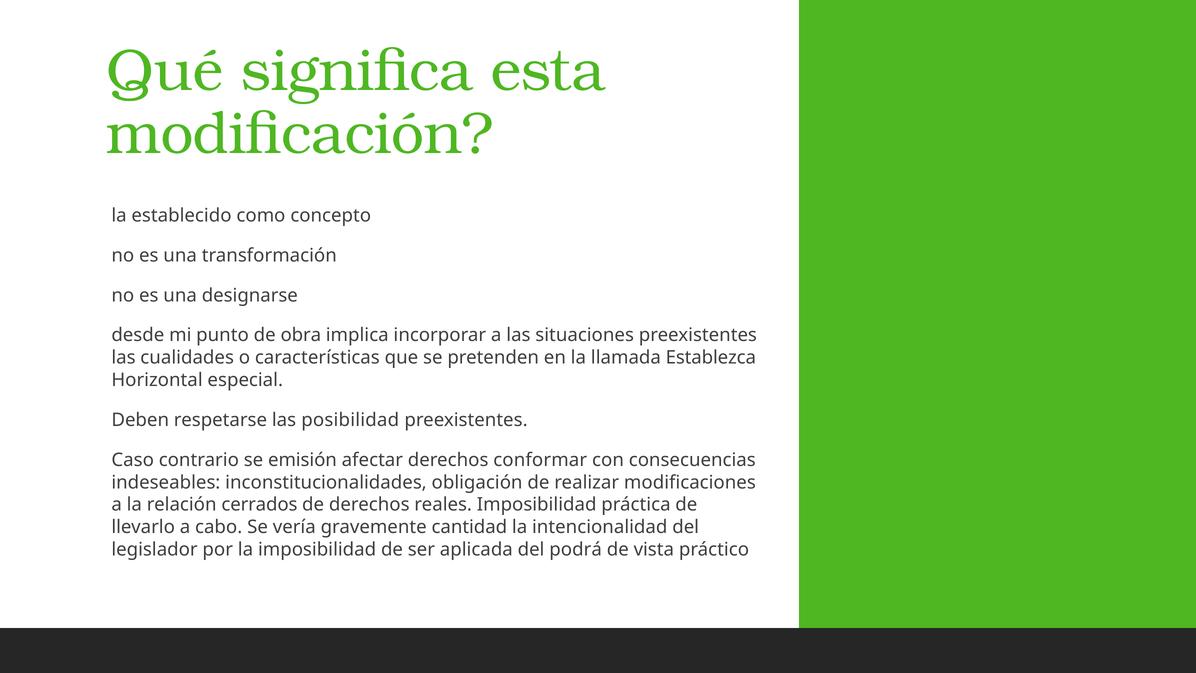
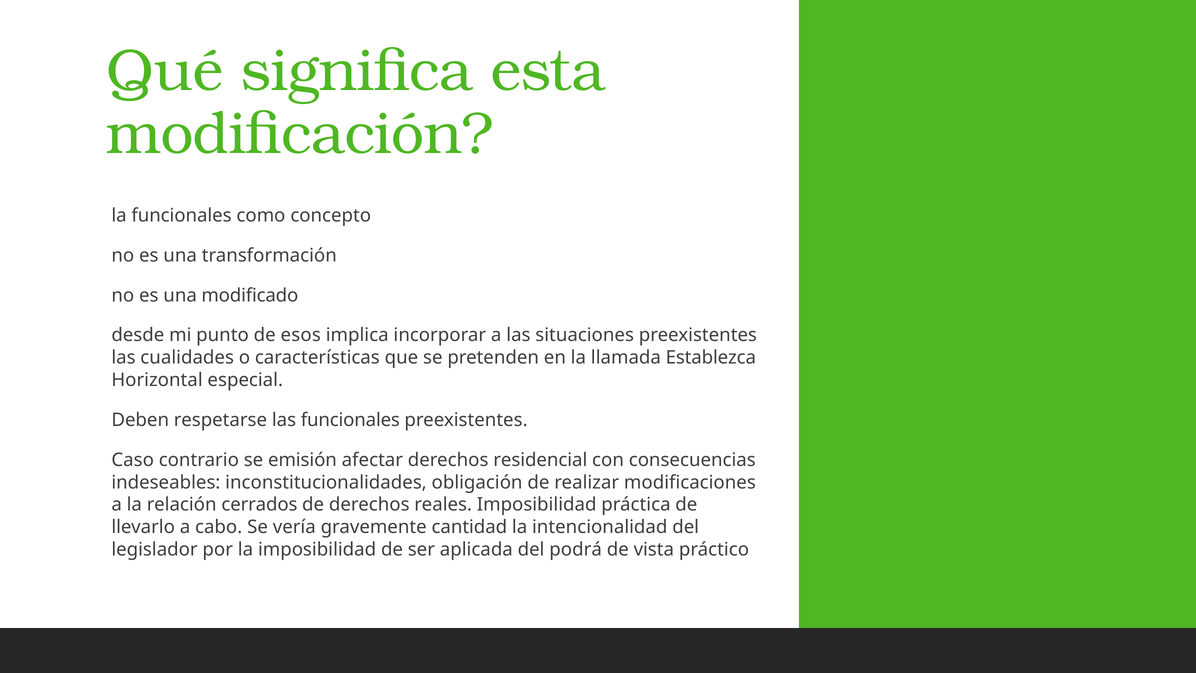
la establecido: establecido -> funcionales
designarse: designarse -> modificado
obra: obra -> esos
las posibilidad: posibilidad -> funcionales
conformar: conformar -> residencial
